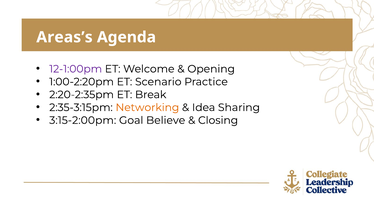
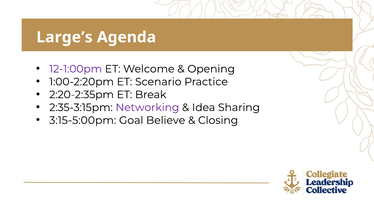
Areas’s: Areas’s -> Large’s
Networking colour: orange -> purple
3:15-2:00pm: 3:15-2:00pm -> 3:15-5:00pm
